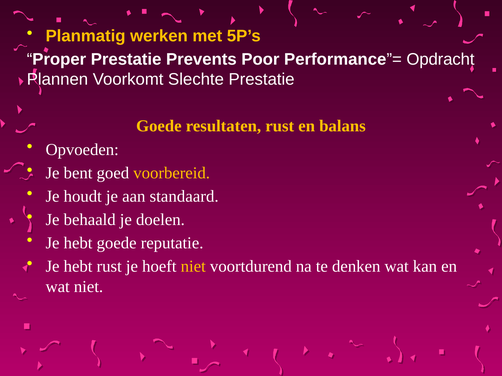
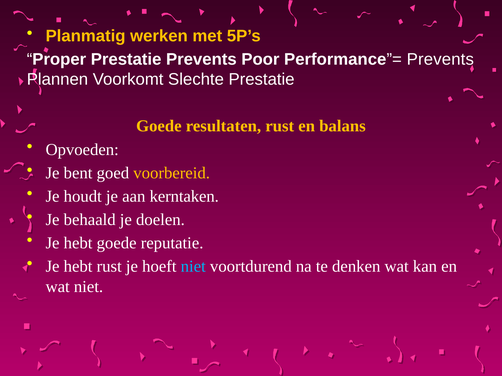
Performance”= Opdracht: Opdracht -> Prevents
standaard: standaard -> kerntaken
niet at (193, 267) colour: yellow -> light blue
